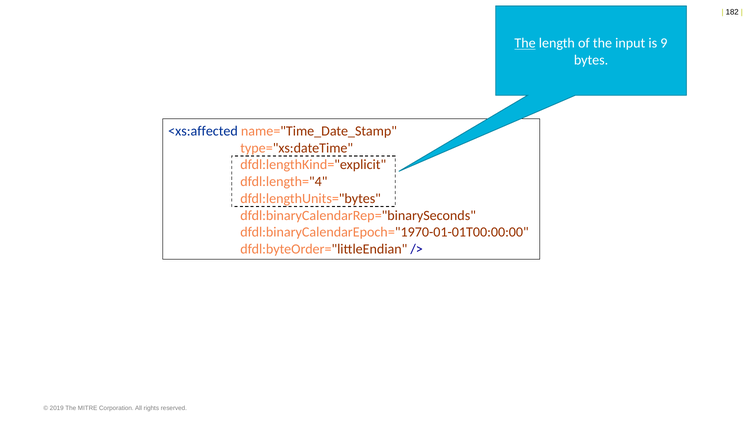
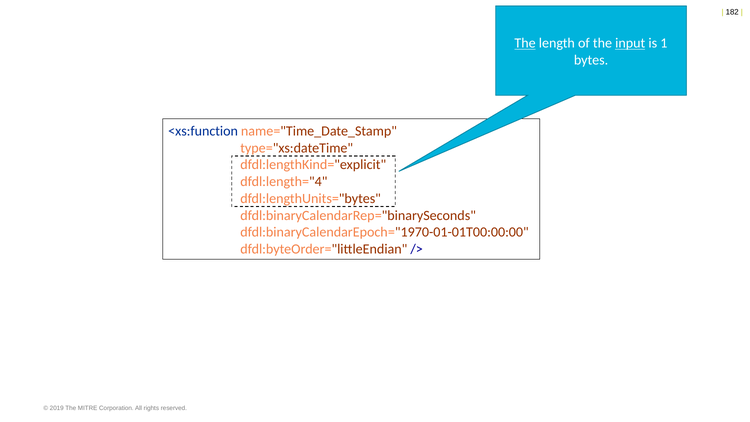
input underline: none -> present
9: 9 -> 1
<xs:affected: <xs:affected -> <xs:function
